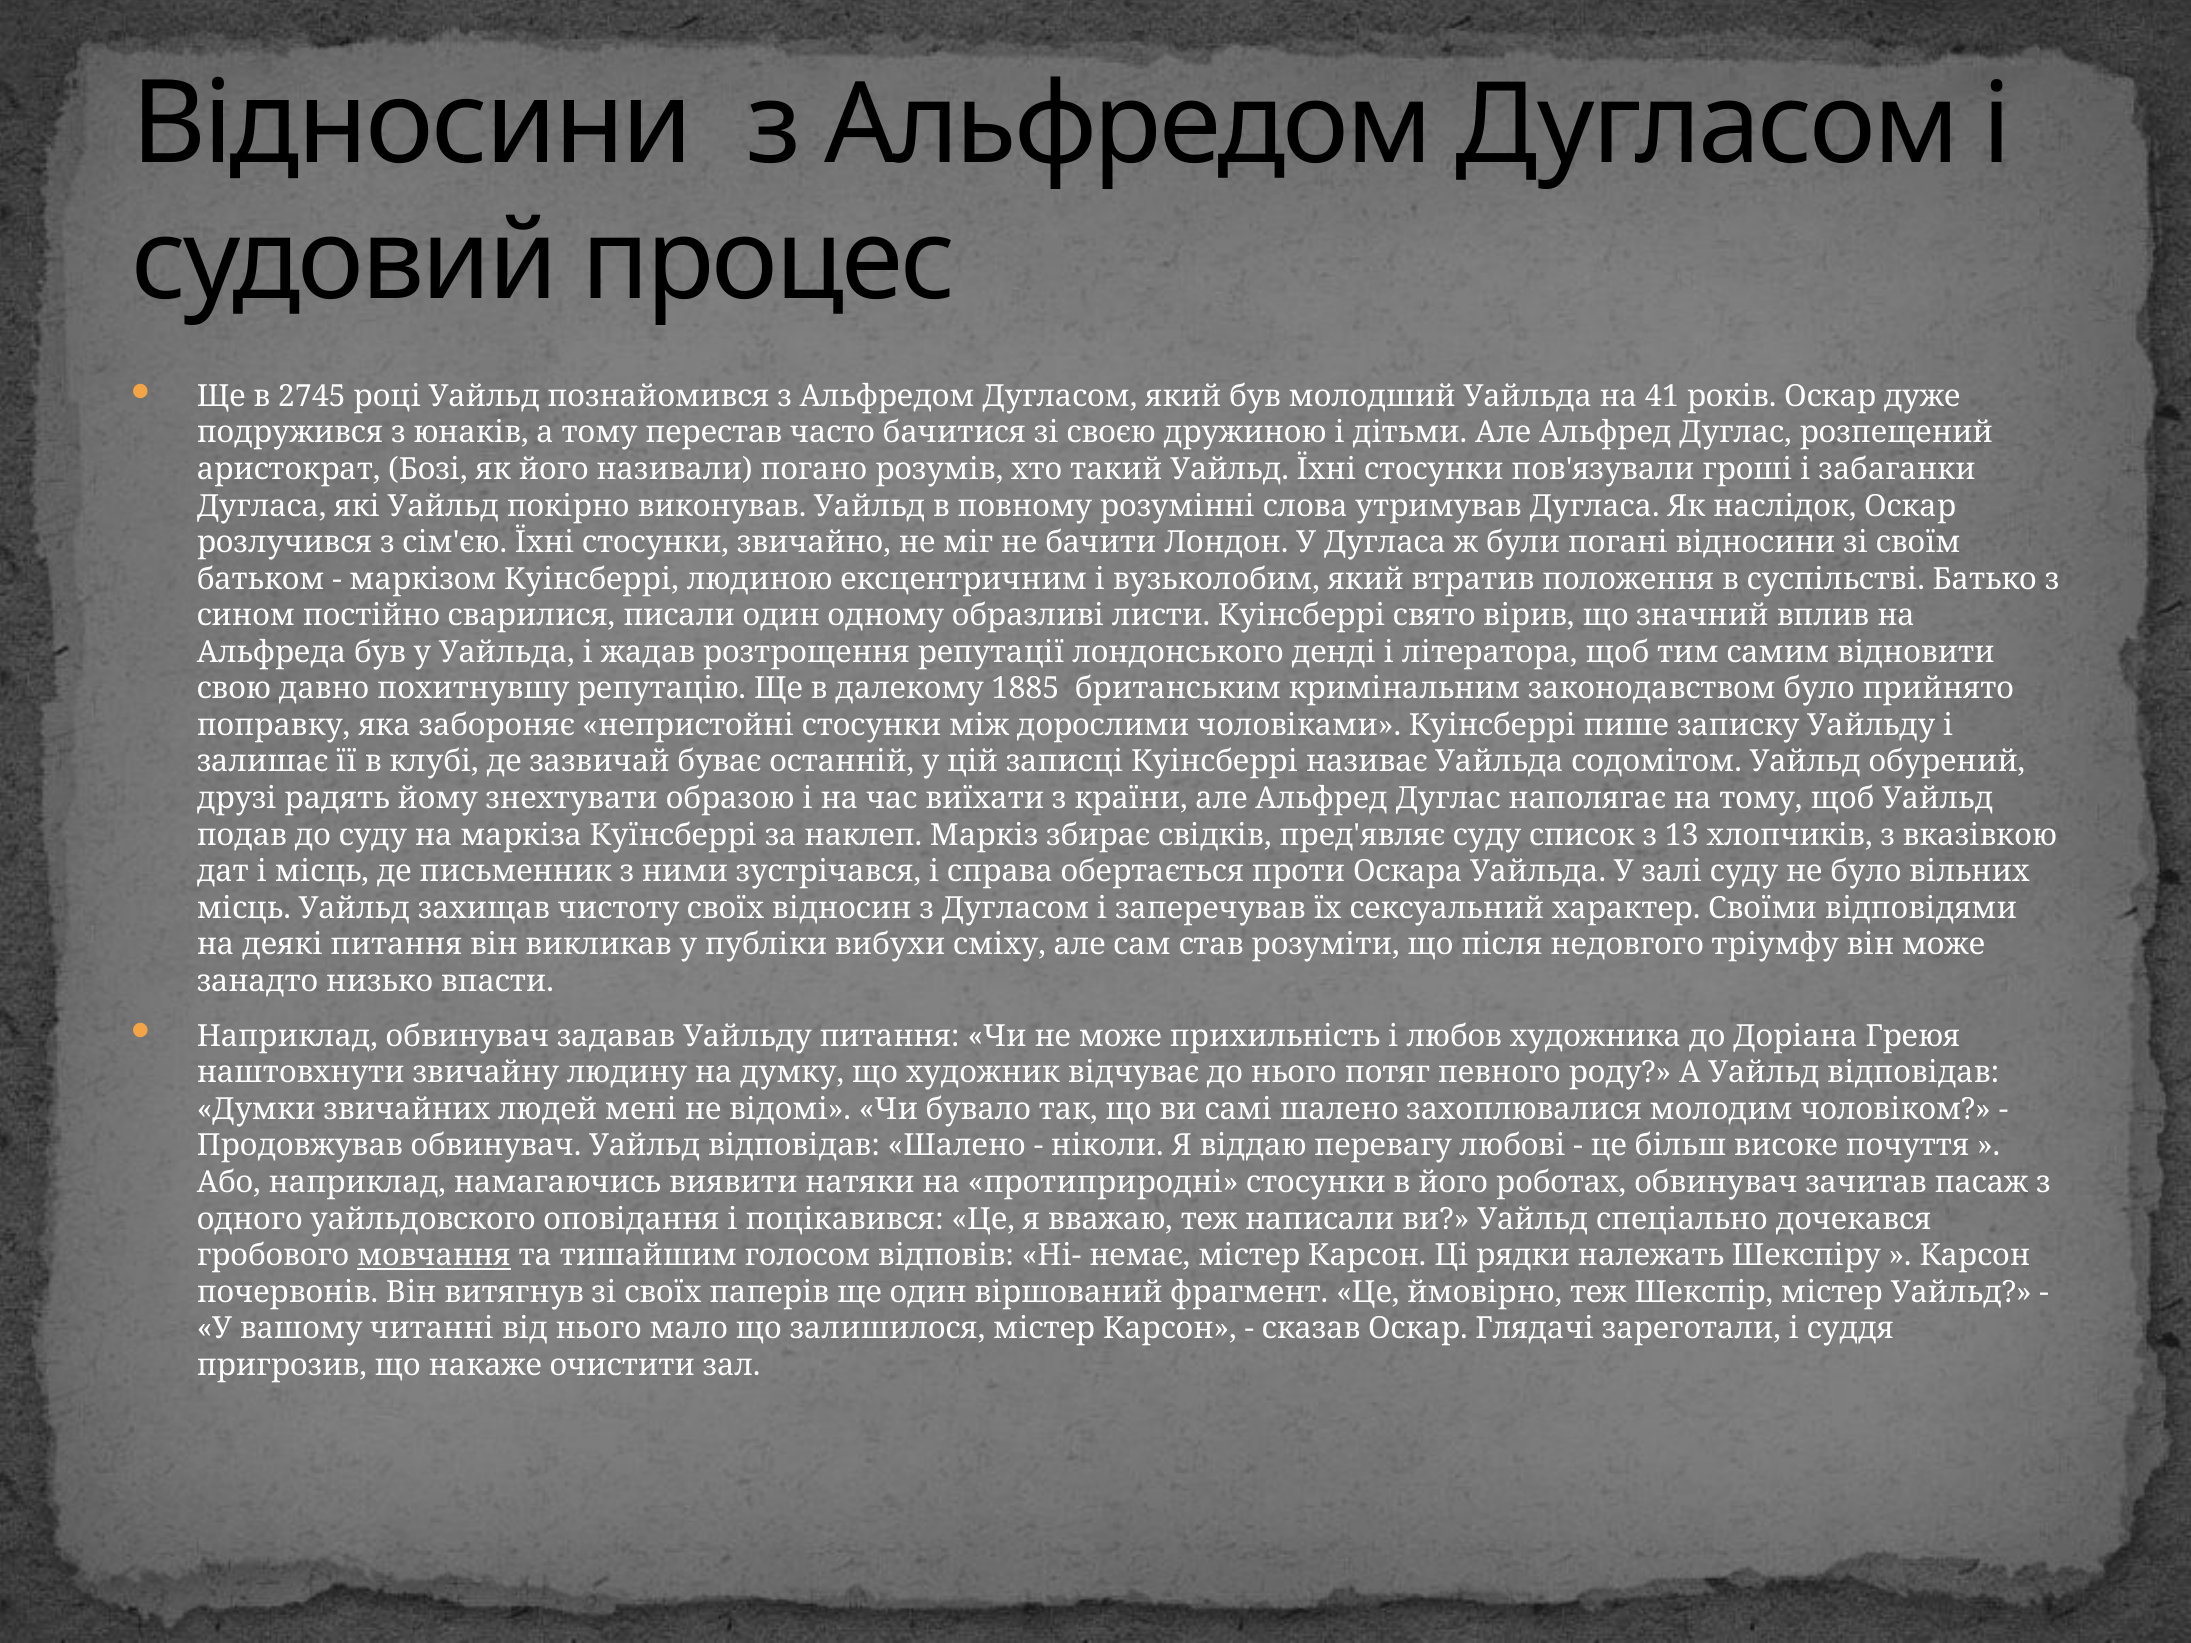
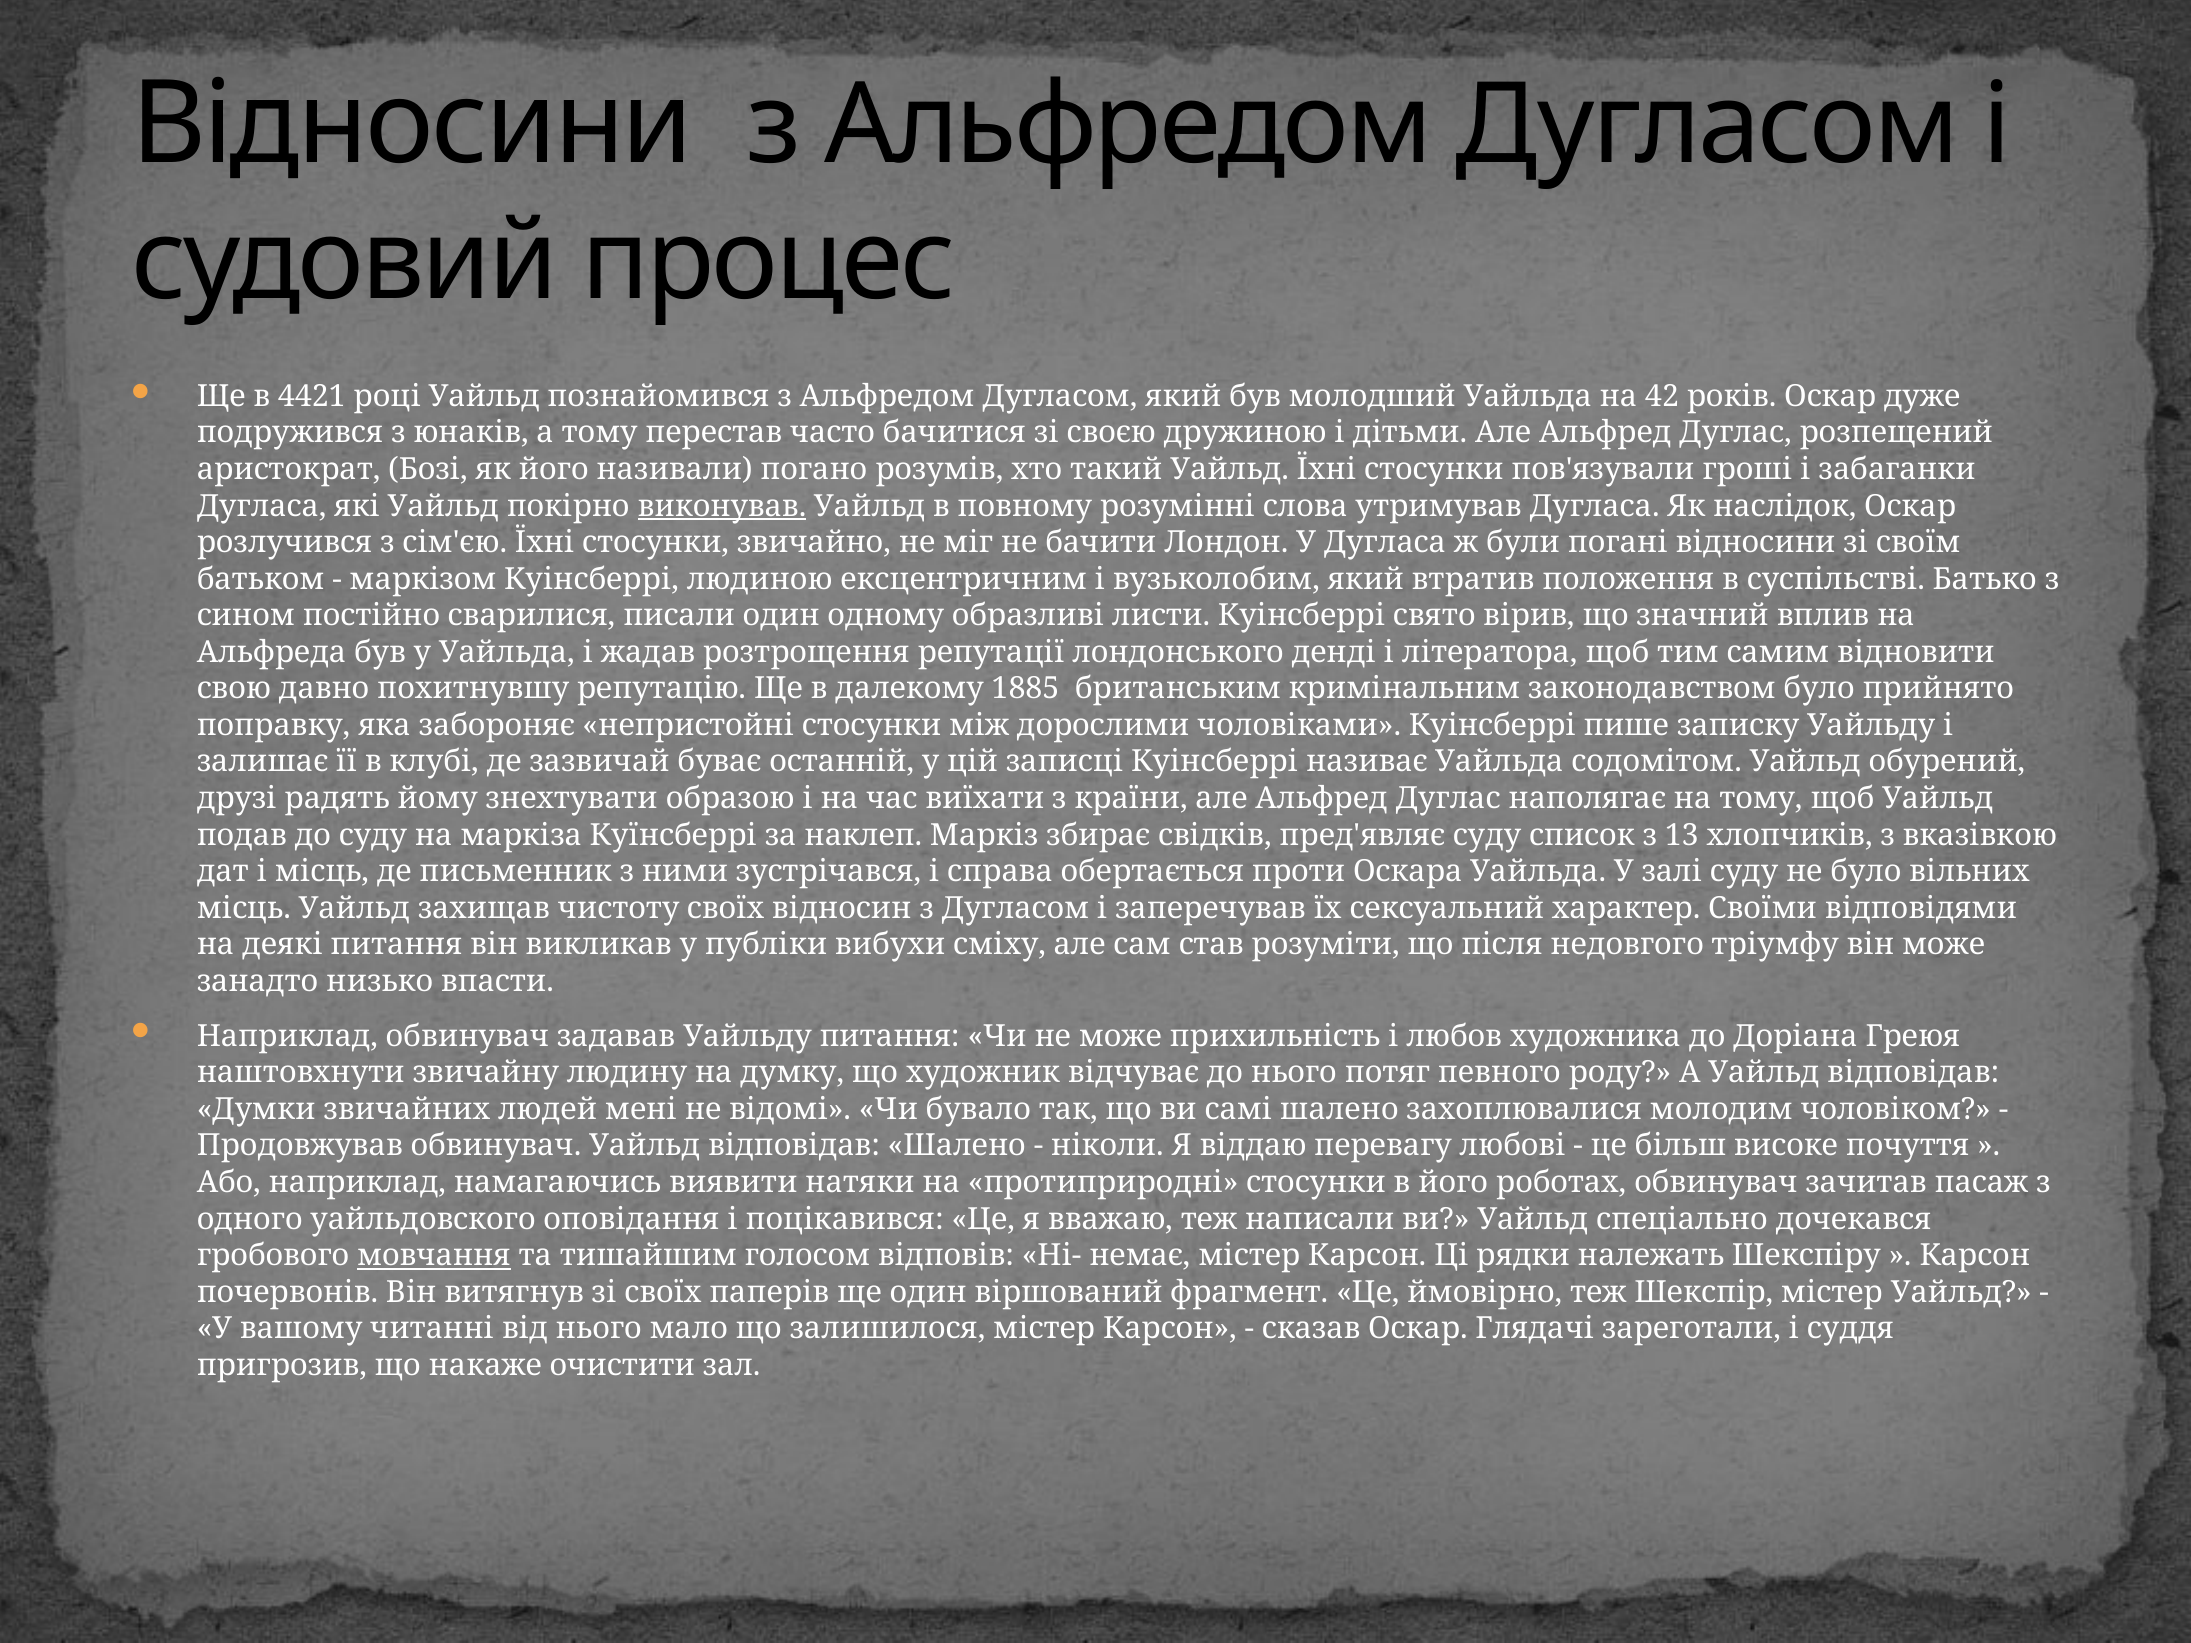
2745: 2745 -> 4421
41: 41 -> 42
виконував underline: none -> present
